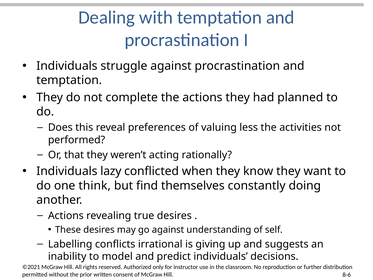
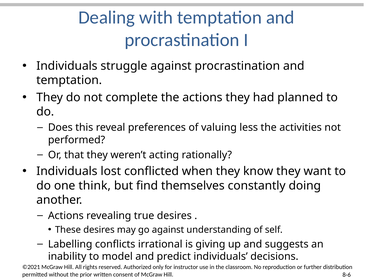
lazy: lazy -> lost
